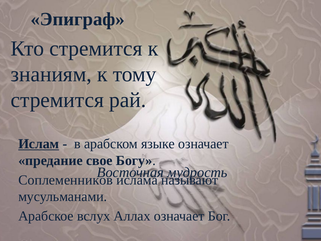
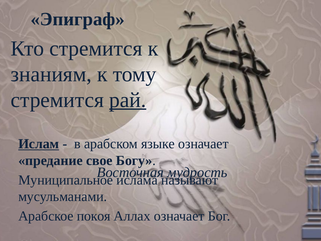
рай underline: none -> present
Соплеменников: Соплеменников -> Муниципальное
вслух: вслух -> покоя
